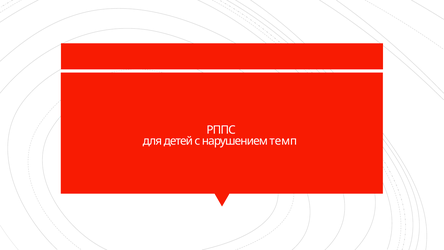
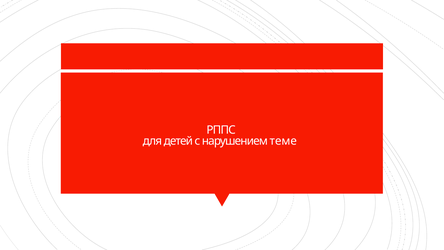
темп: темп -> теме
